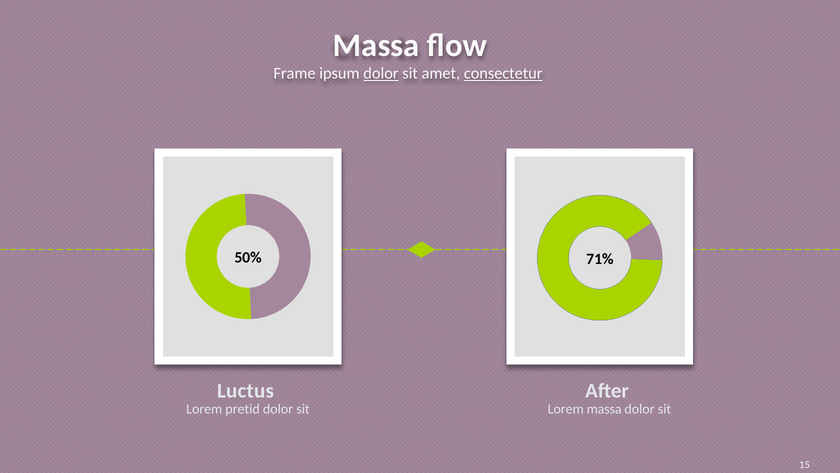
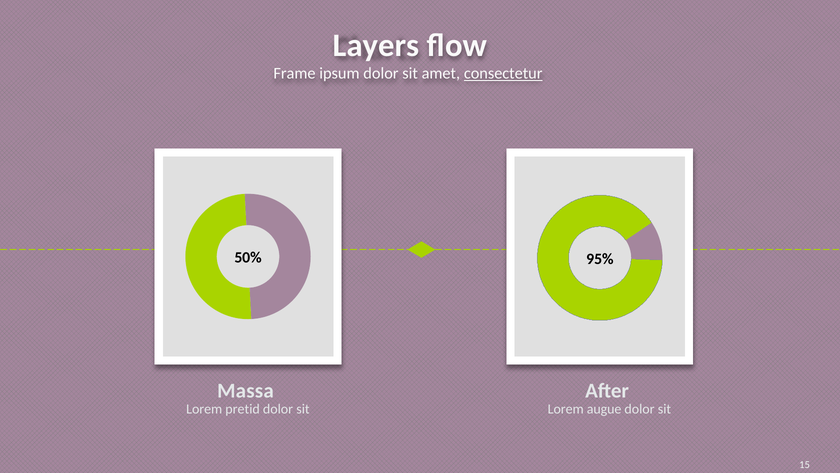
Massa at (376, 45): Massa -> Layers
dolor at (381, 73) underline: present -> none
71%: 71% -> 95%
Luctus: Luctus -> Massa
Lorem massa: massa -> augue
